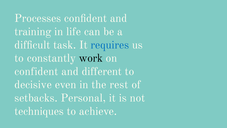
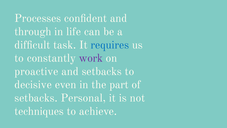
training: training -> through
work colour: black -> purple
confident at (36, 71): confident -> proactive
and different: different -> setbacks
rest: rest -> part
